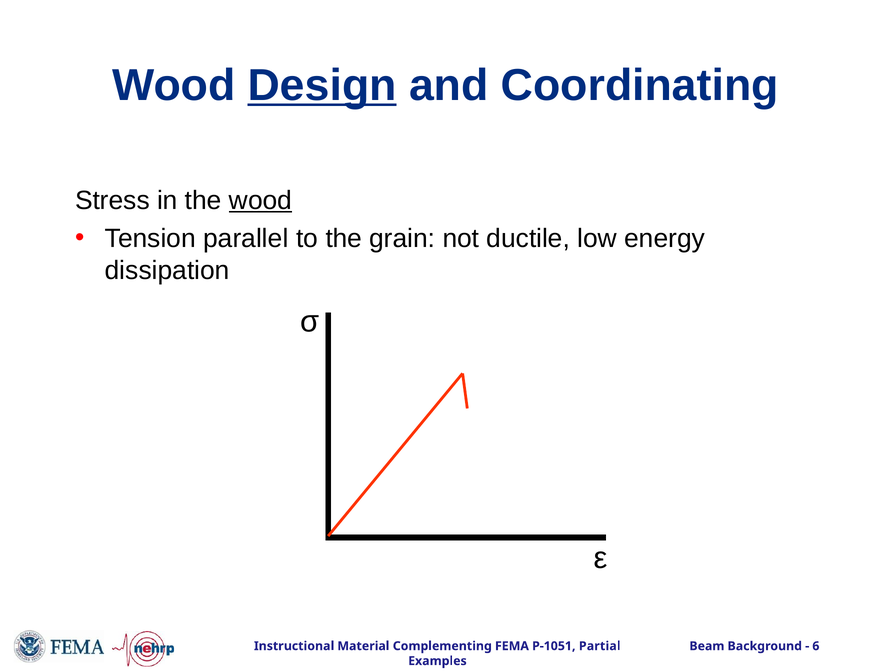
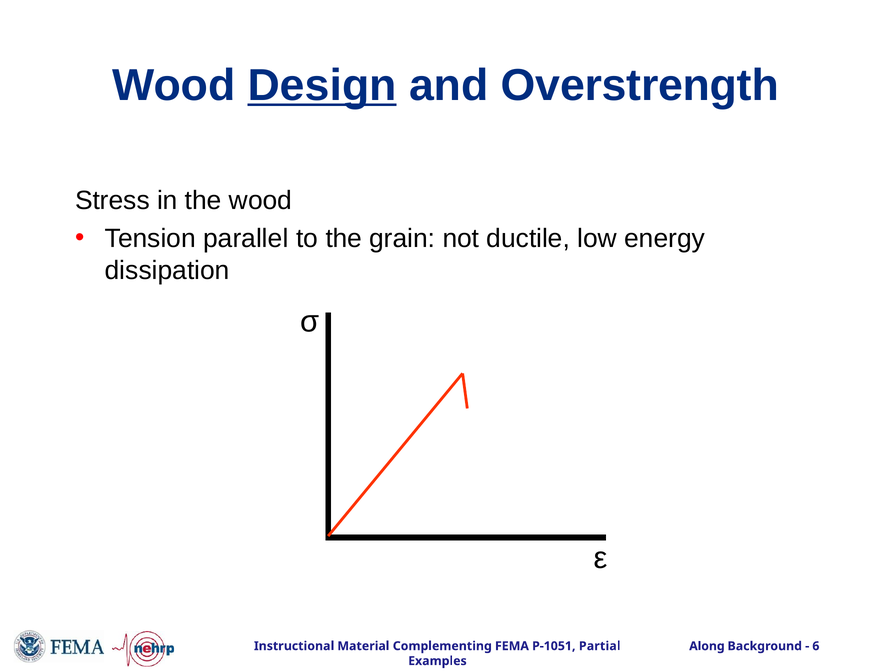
Coordinating: Coordinating -> Overstrength
wood at (261, 200) underline: present -> none
Beam: Beam -> Along
